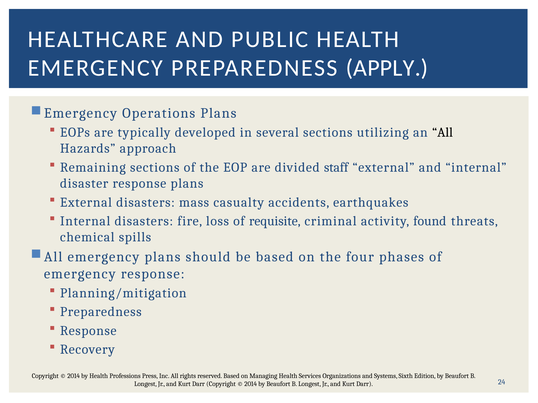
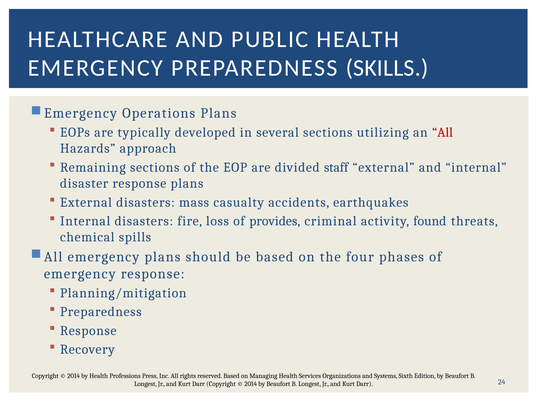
APPLY: APPLY -> SKILLS
All at (442, 133) colour: black -> red
requisite: requisite -> provides
